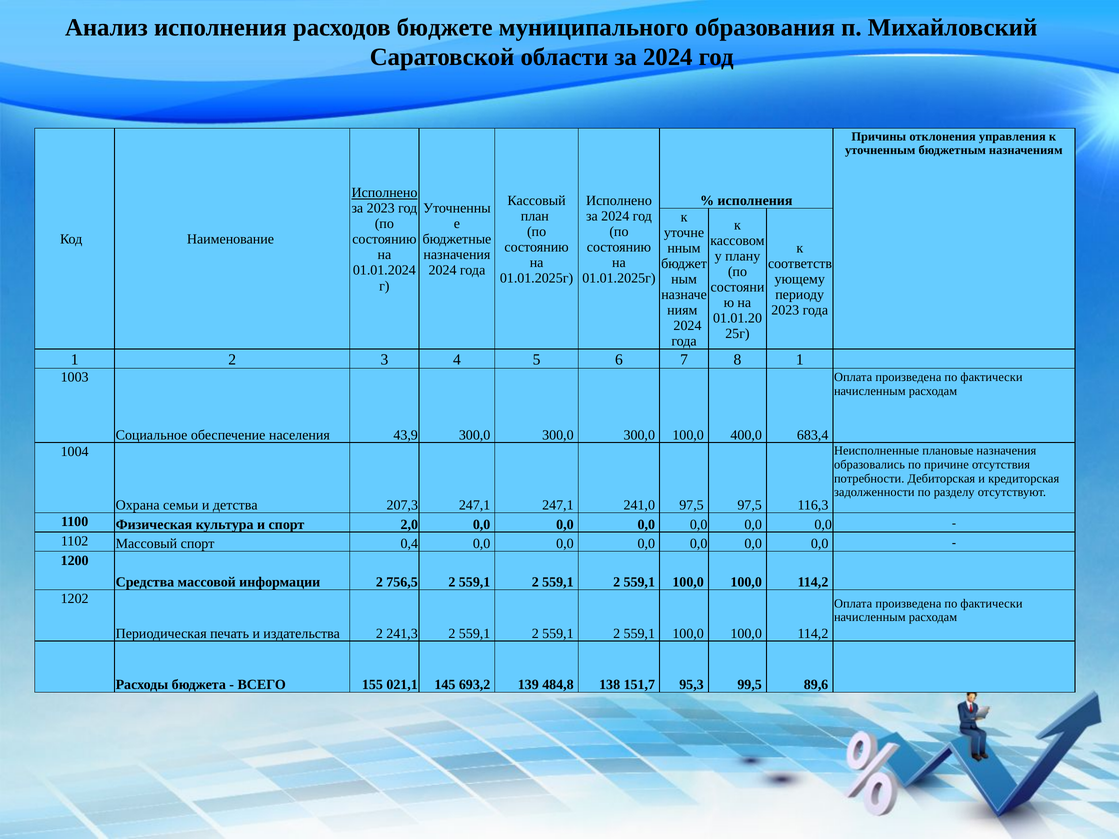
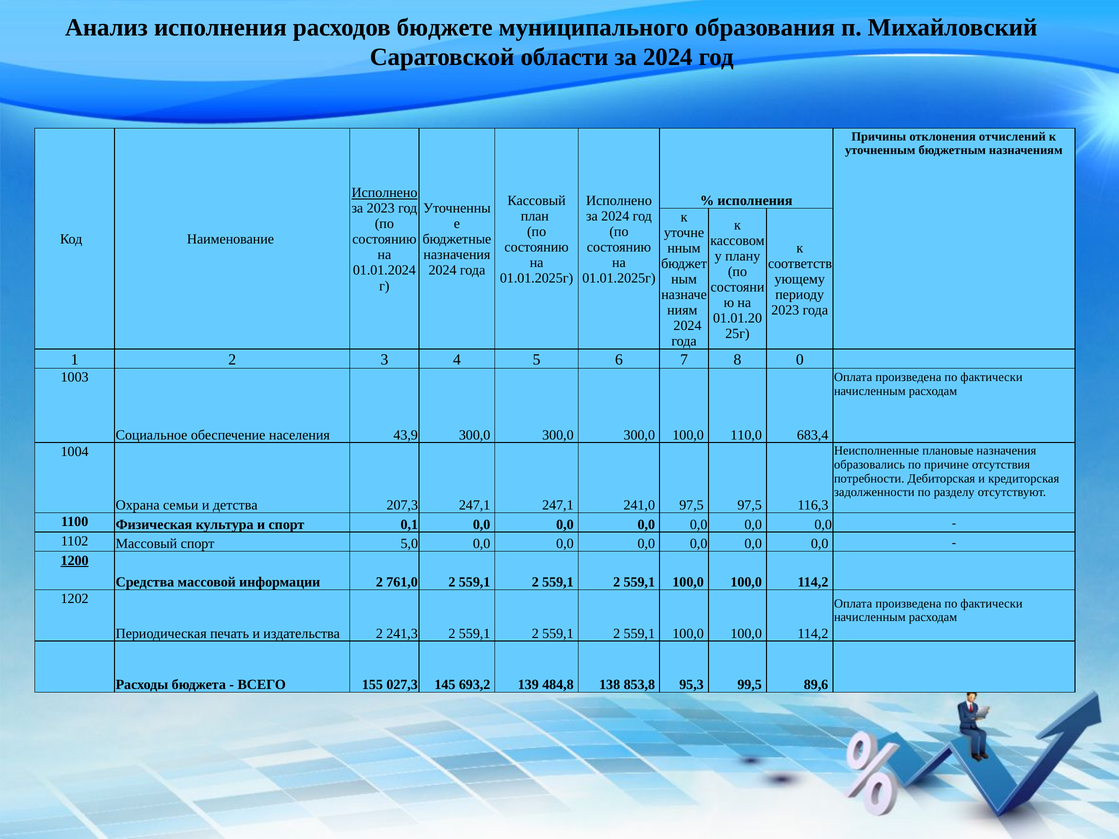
управления: управления -> отчислений
8 1: 1 -> 0
400,0: 400,0 -> 110,0
2,0: 2,0 -> 0,1
0,4: 0,4 -> 5,0
1200 underline: none -> present
756,5: 756,5 -> 761,0
021,1: 021,1 -> 027,3
151,7: 151,7 -> 853,8
